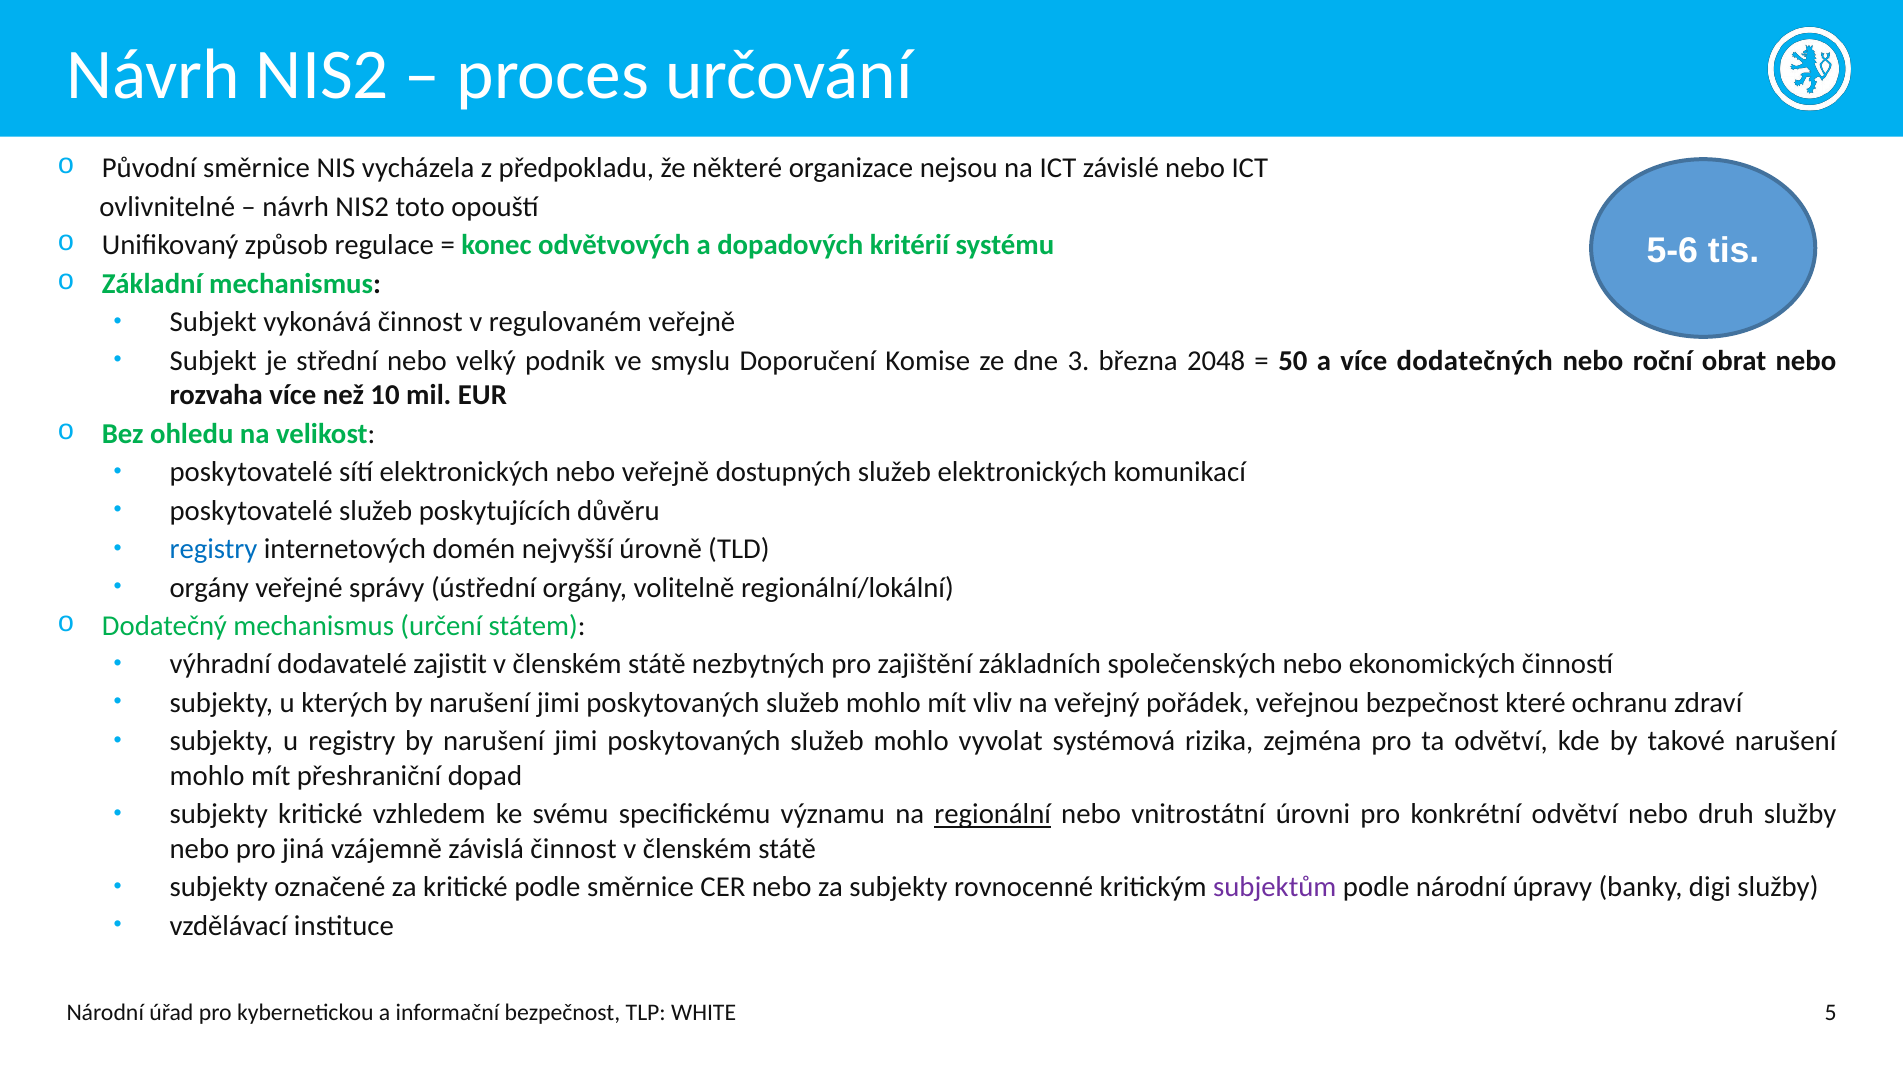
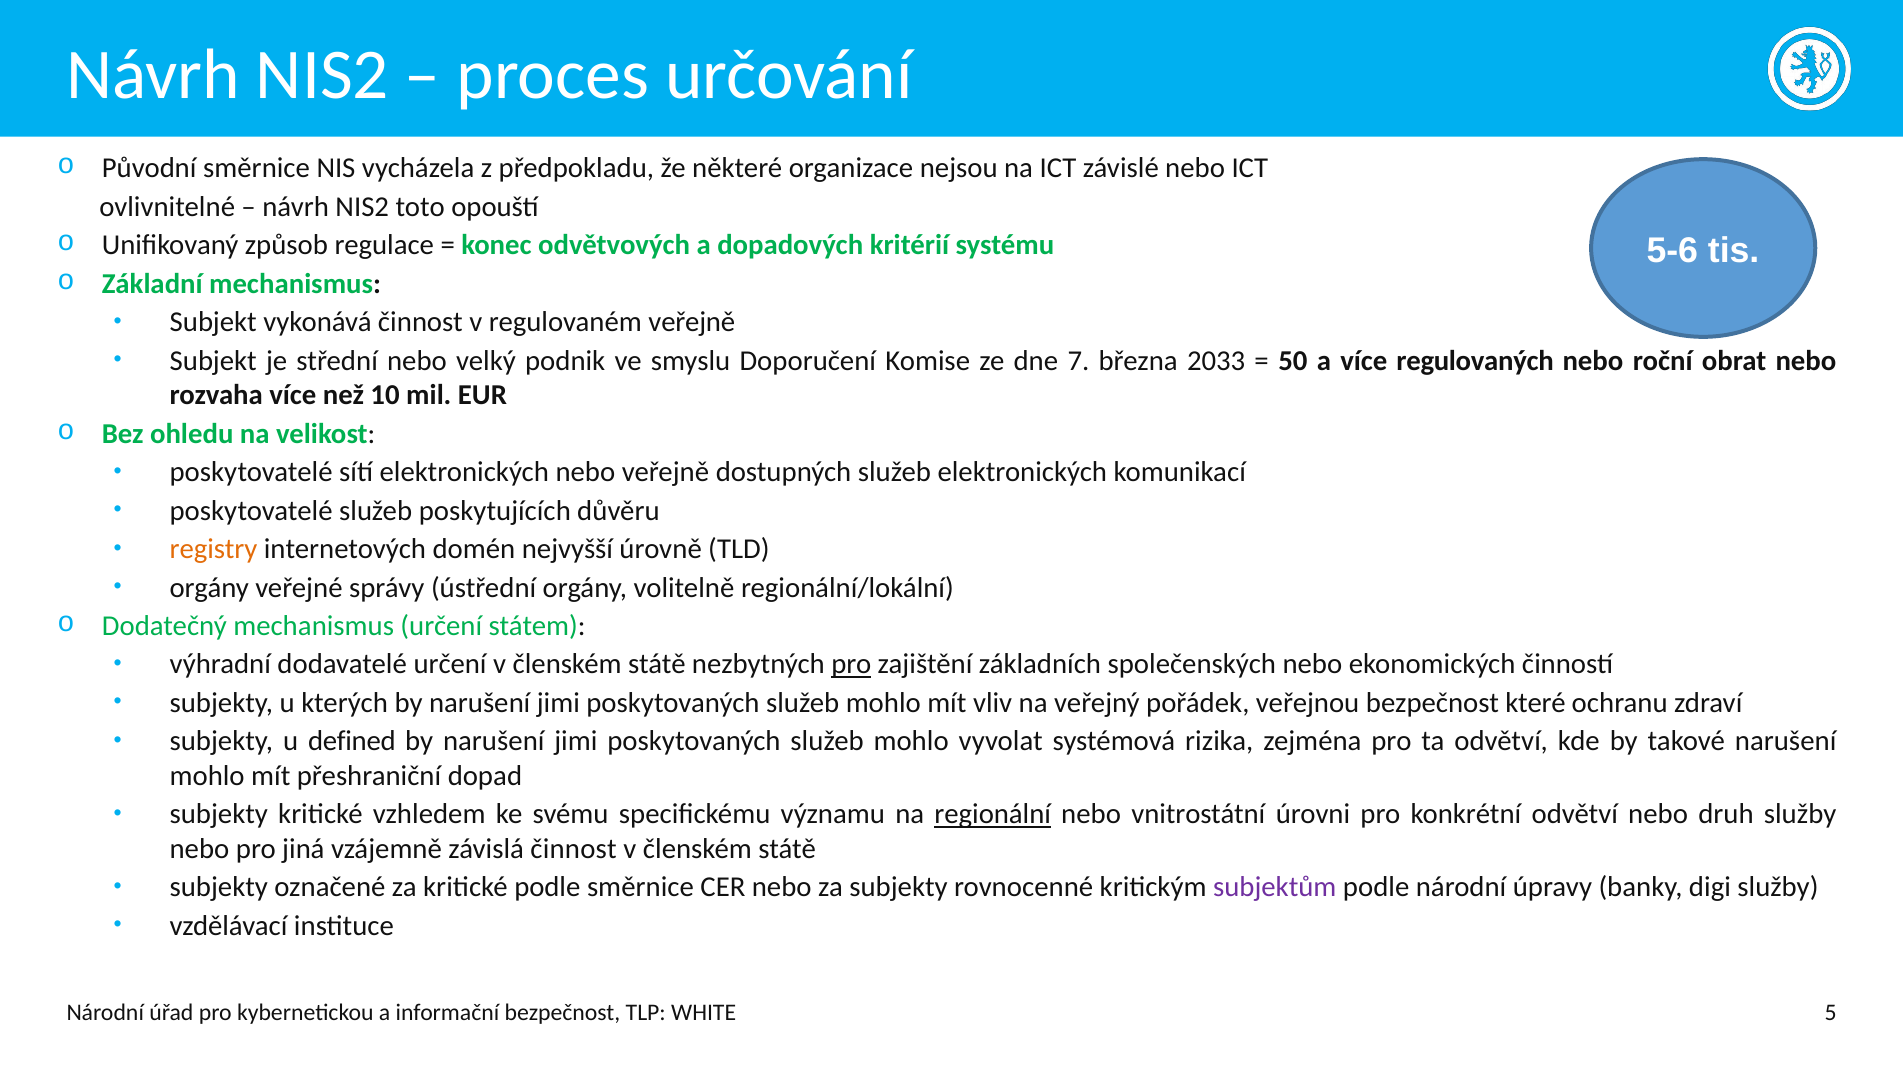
3: 3 -> 7
2048: 2048 -> 2033
dodatečných: dodatečných -> regulovaných
registry at (214, 549) colour: blue -> orange
dodavatelé zajistit: zajistit -> určení
pro at (851, 665) underline: none -> present
u registry: registry -> defined
